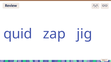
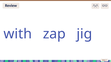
quid: quid -> with
